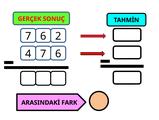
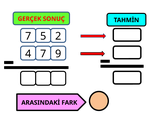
6 at (43, 36): 6 -> 5
4 7 6: 6 -> 9
